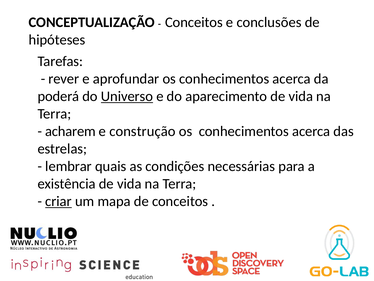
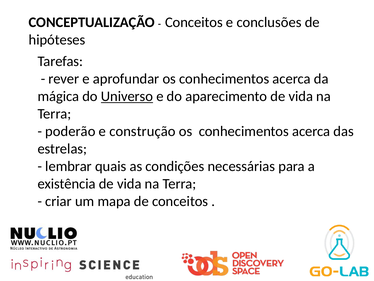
poderá: poderá -> mágica
acharem: acharem -> poderão
criar underline: present -> none
